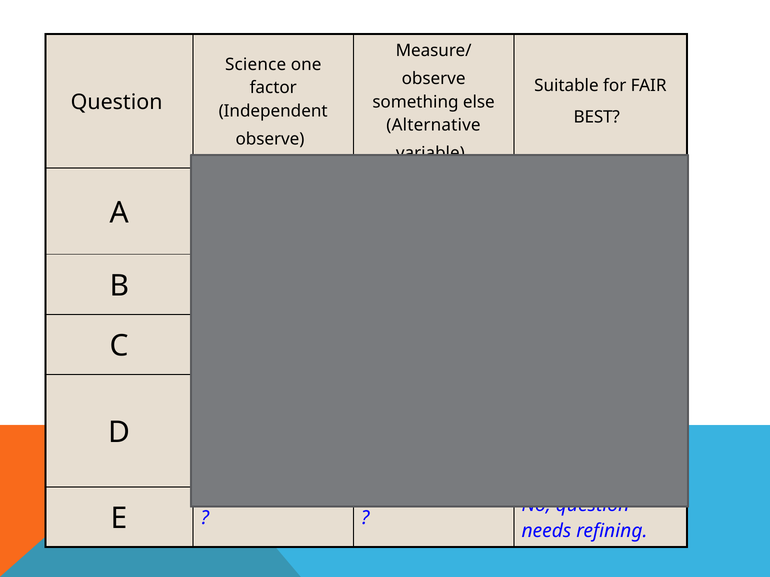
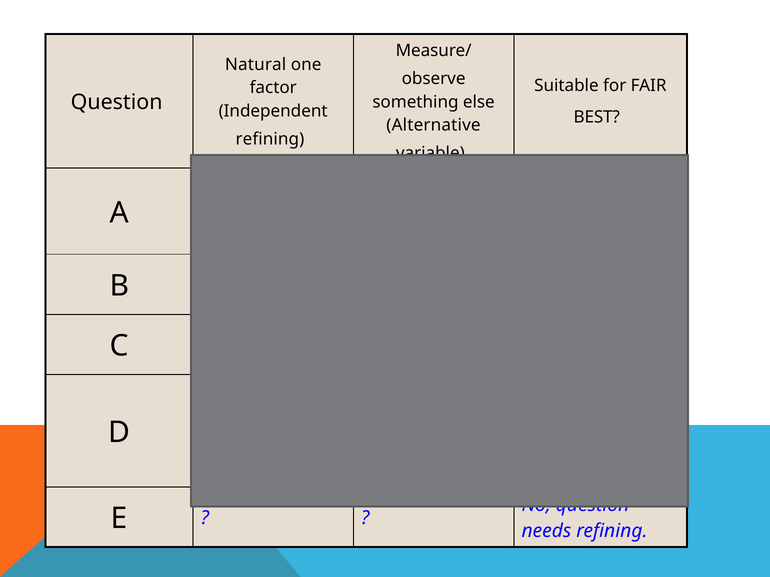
Science: Science -> Natural
observe at (270, 139): observe -> refining
